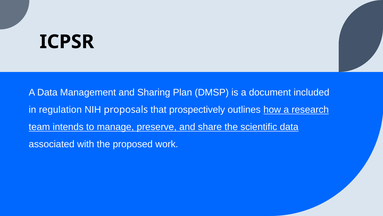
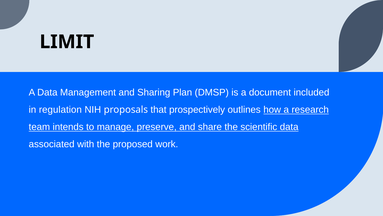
ICPSR: ICPSR -> LIMIT
